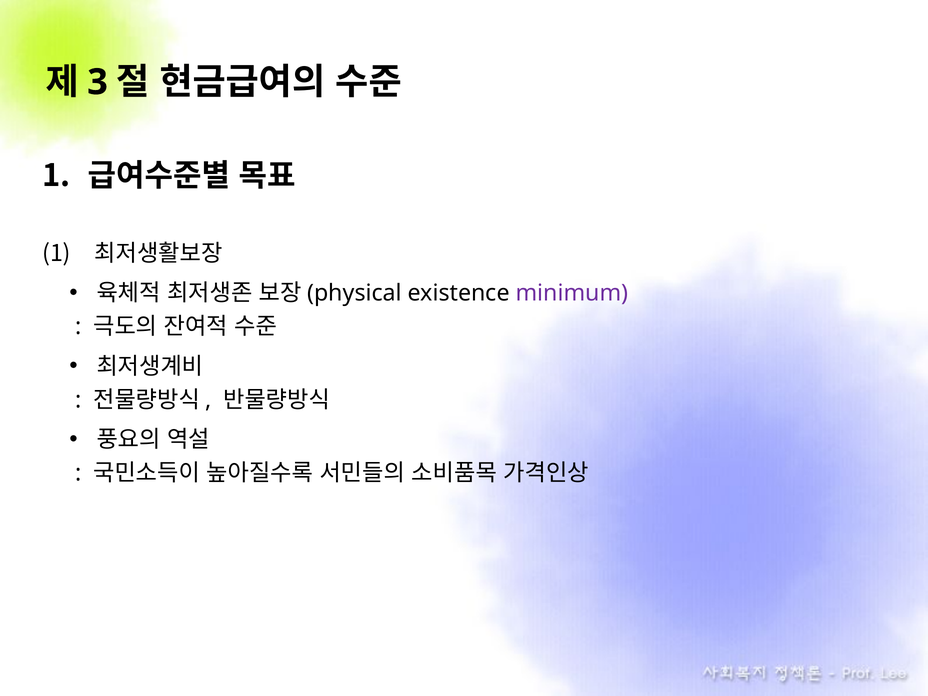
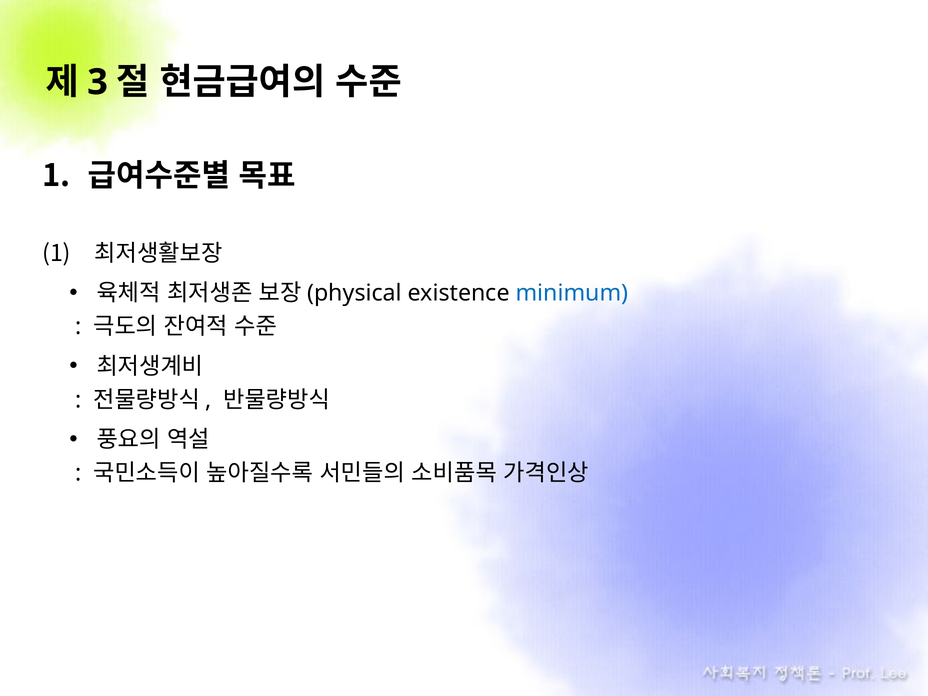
minimum colour: purple -> blue
